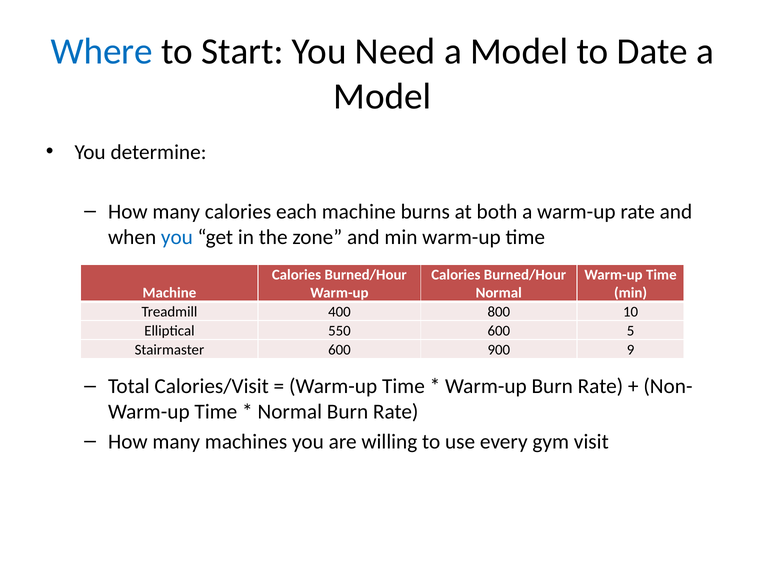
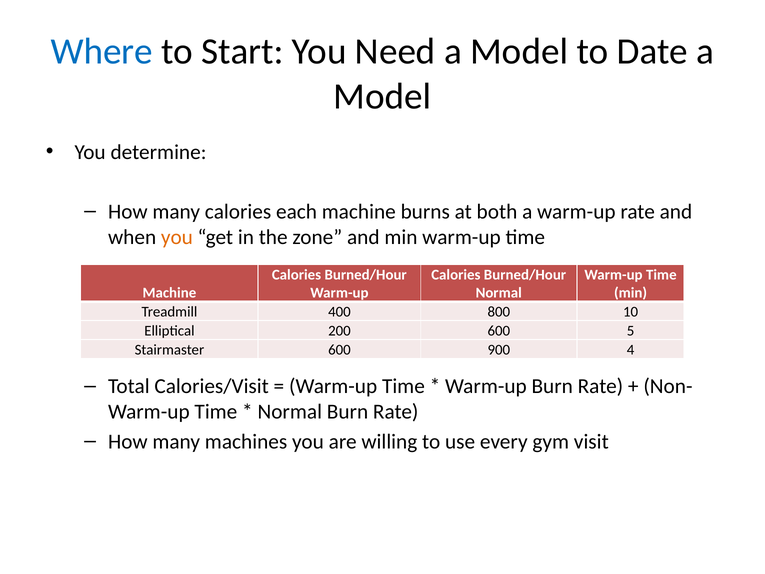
you at (177, 237) colour: blue -> orange
550: 550 -> 200
9: 9 -> 4
